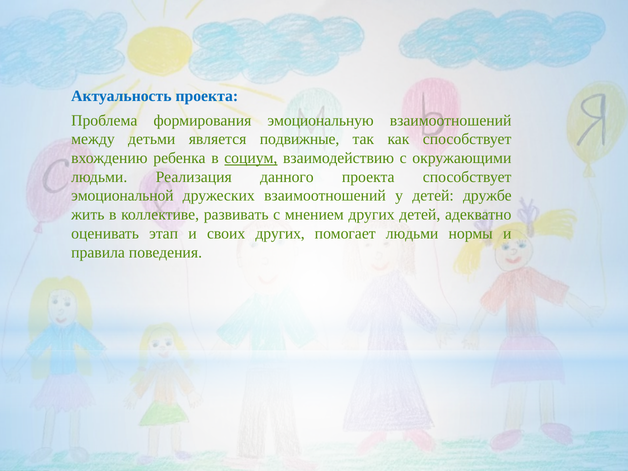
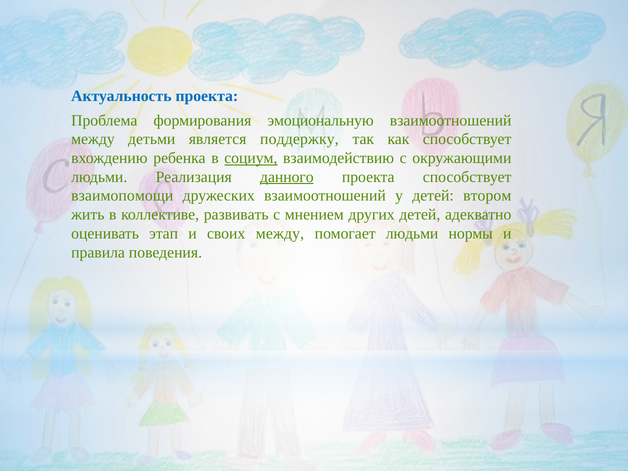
подвижные: подвижные -> поддержку
данного underline: none -> present
эмоциональной: эмоциональной -> взаимопомощи
дружбе: дружбе -> втором
своих других: других -> между
